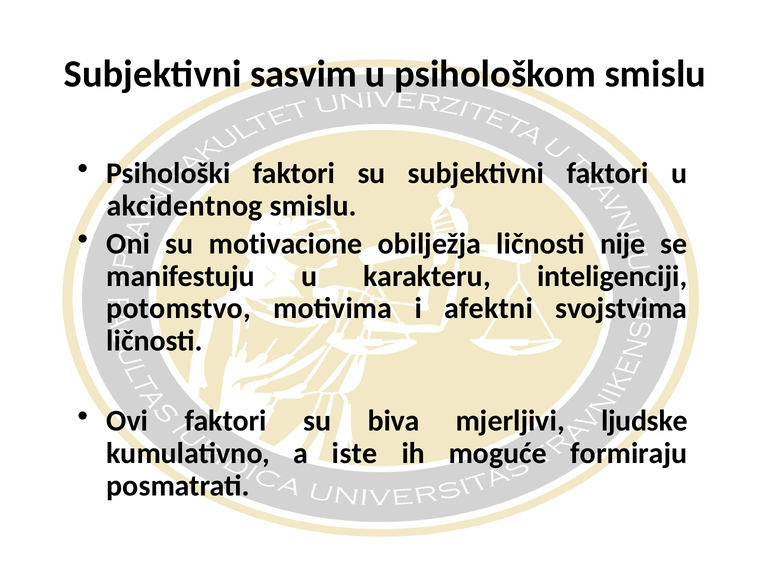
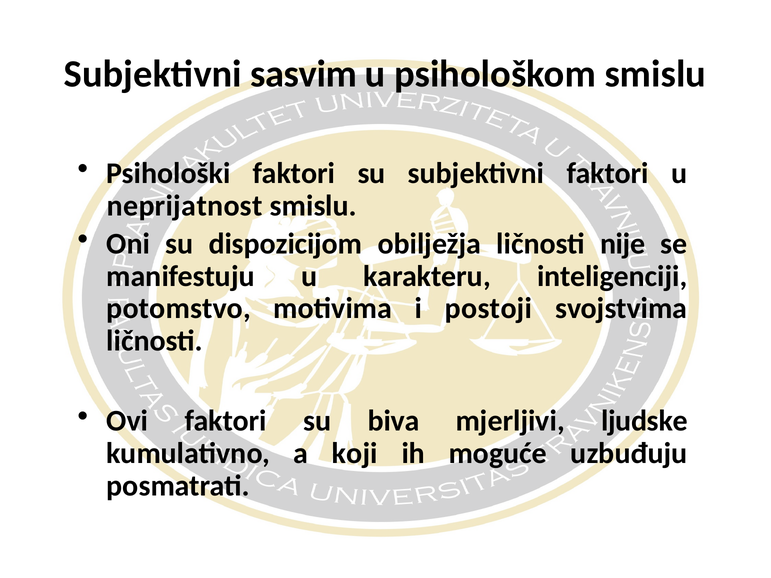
akcidentnog: akcidentnog -> neprijatnost
motivacione: motivacione -> dispozicijom
afektni: afektni -> postoji
iste: iste -> koji
formiraju: formiraju -> uzbuđuju
